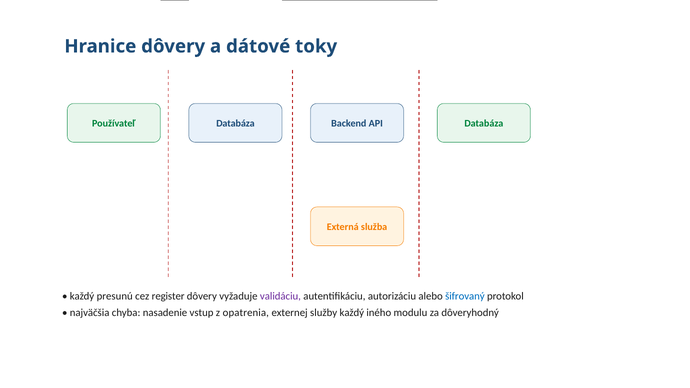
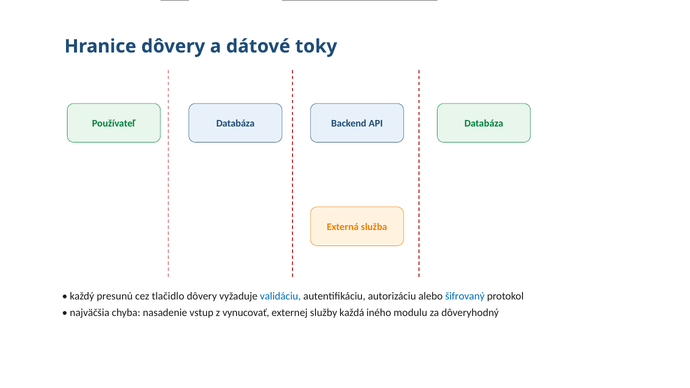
register: register -> tlačidlo
validáciu colour: purple -> blue
opatrenia: opatrenia -> vynucovať
služby každý: každý -> každá
